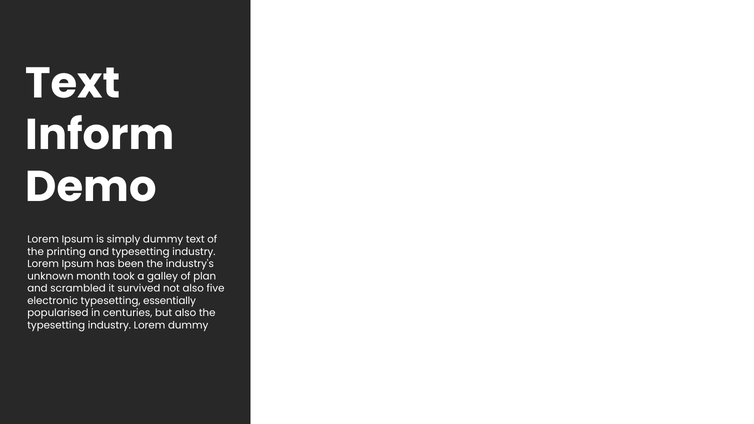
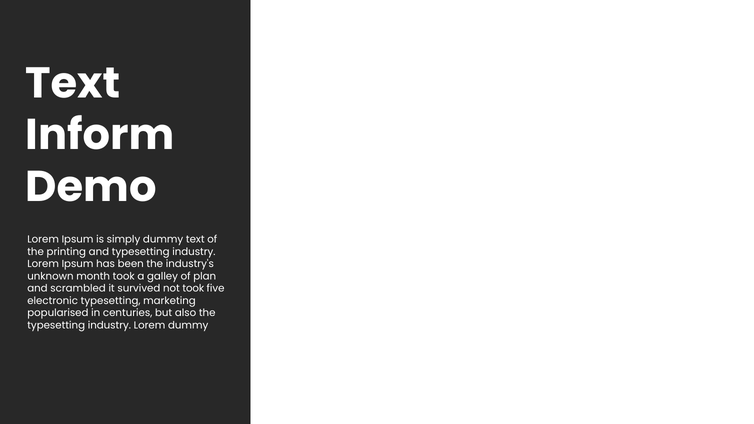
not also: also -> took
essentially: essentially -> marketing
